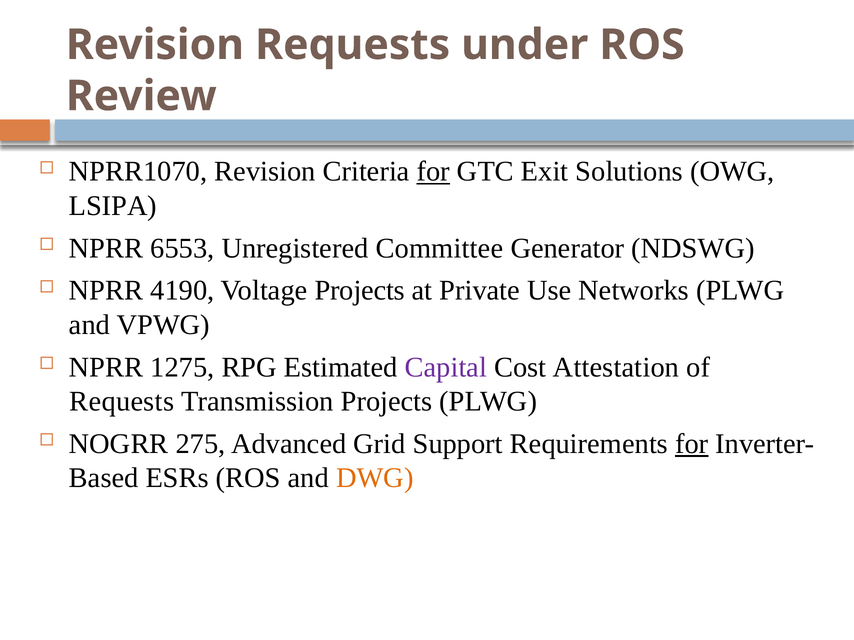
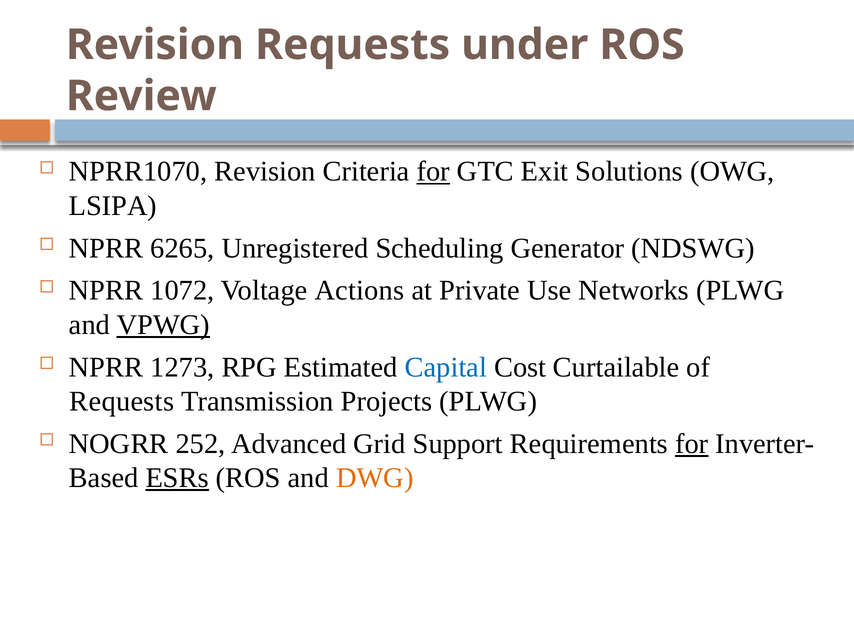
6553: 6553 -> 6265
Committee: Committee -> Scheduling
4190: 4190 -> 1072
Voltage Projects: Projects -> Actions
VPWG underline: none -> present
1275: 1275 -> 1273
Capital colour: purple -> blue
Attestation: Attestation -> Curtailable
275: 275 -> 252
ESRs underline: none -> present
